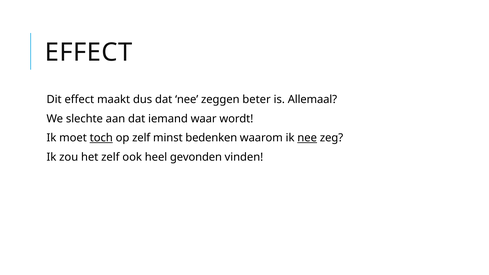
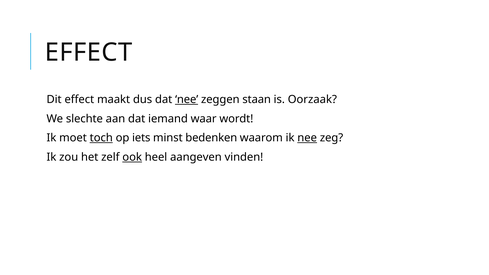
nee at (187, 99) underline: none -> present
beter: beter -> staan
Allemaal: Allemaal -> Oorzaak
op zelf: zelf -> iets
ook underline: none -> present
gevonden: gevonden -> aangeven
